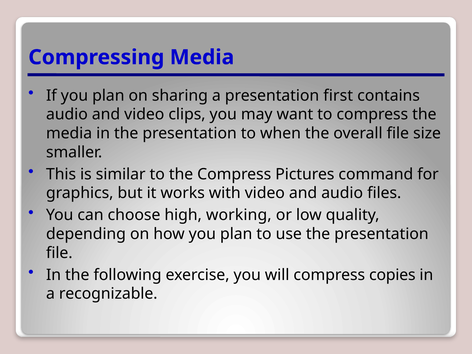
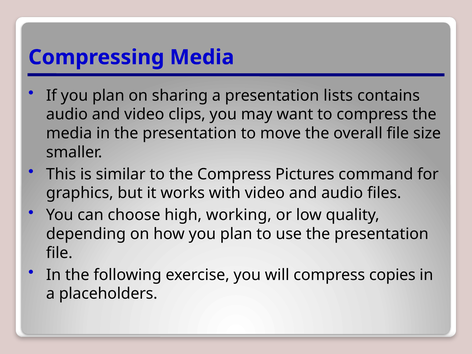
first: first -> lists
when: when -> move
recognizable: recognizable -> placeholders
